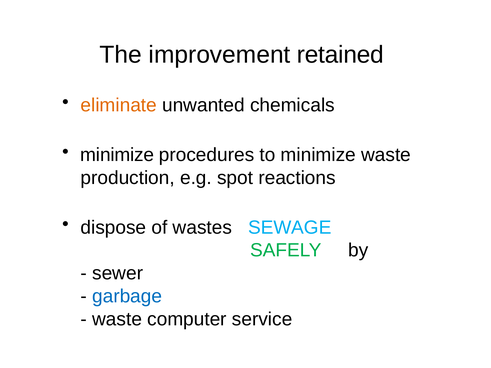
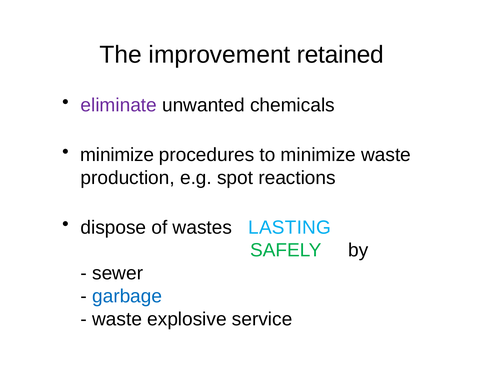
eliminate colour: orange -> purple
SEWAGE: SEWAGE -> LASTING
computer: computer -> explosive
